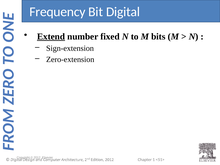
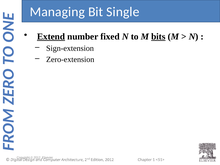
Frequency: Frequency -> Managing
Digital: Digital -> Single
bits underline: none -> present
